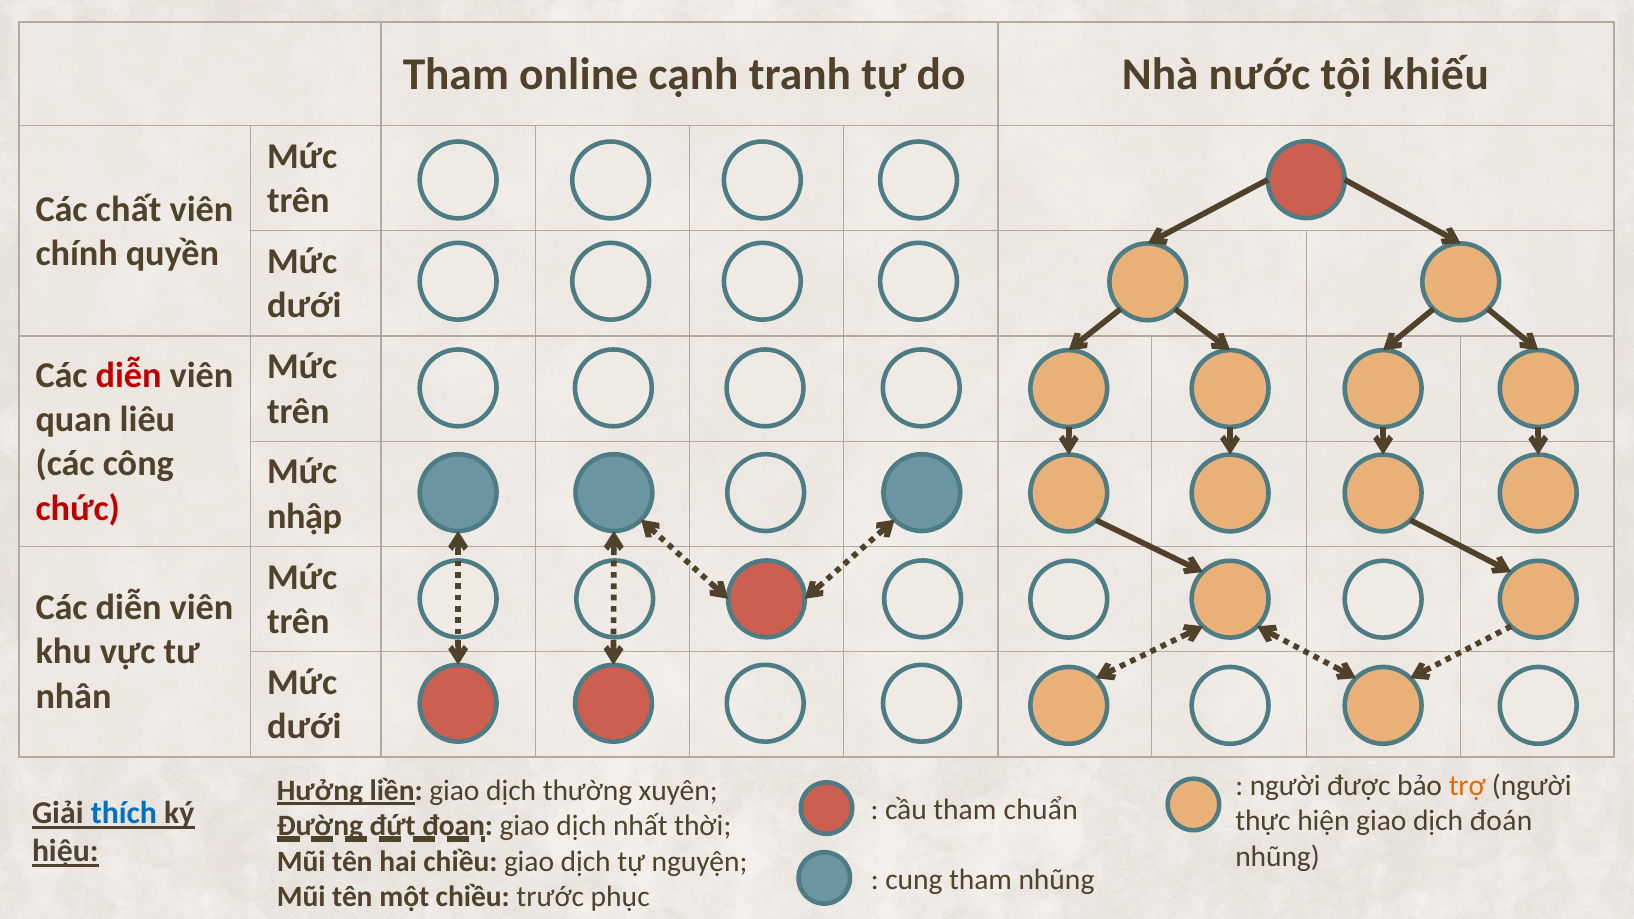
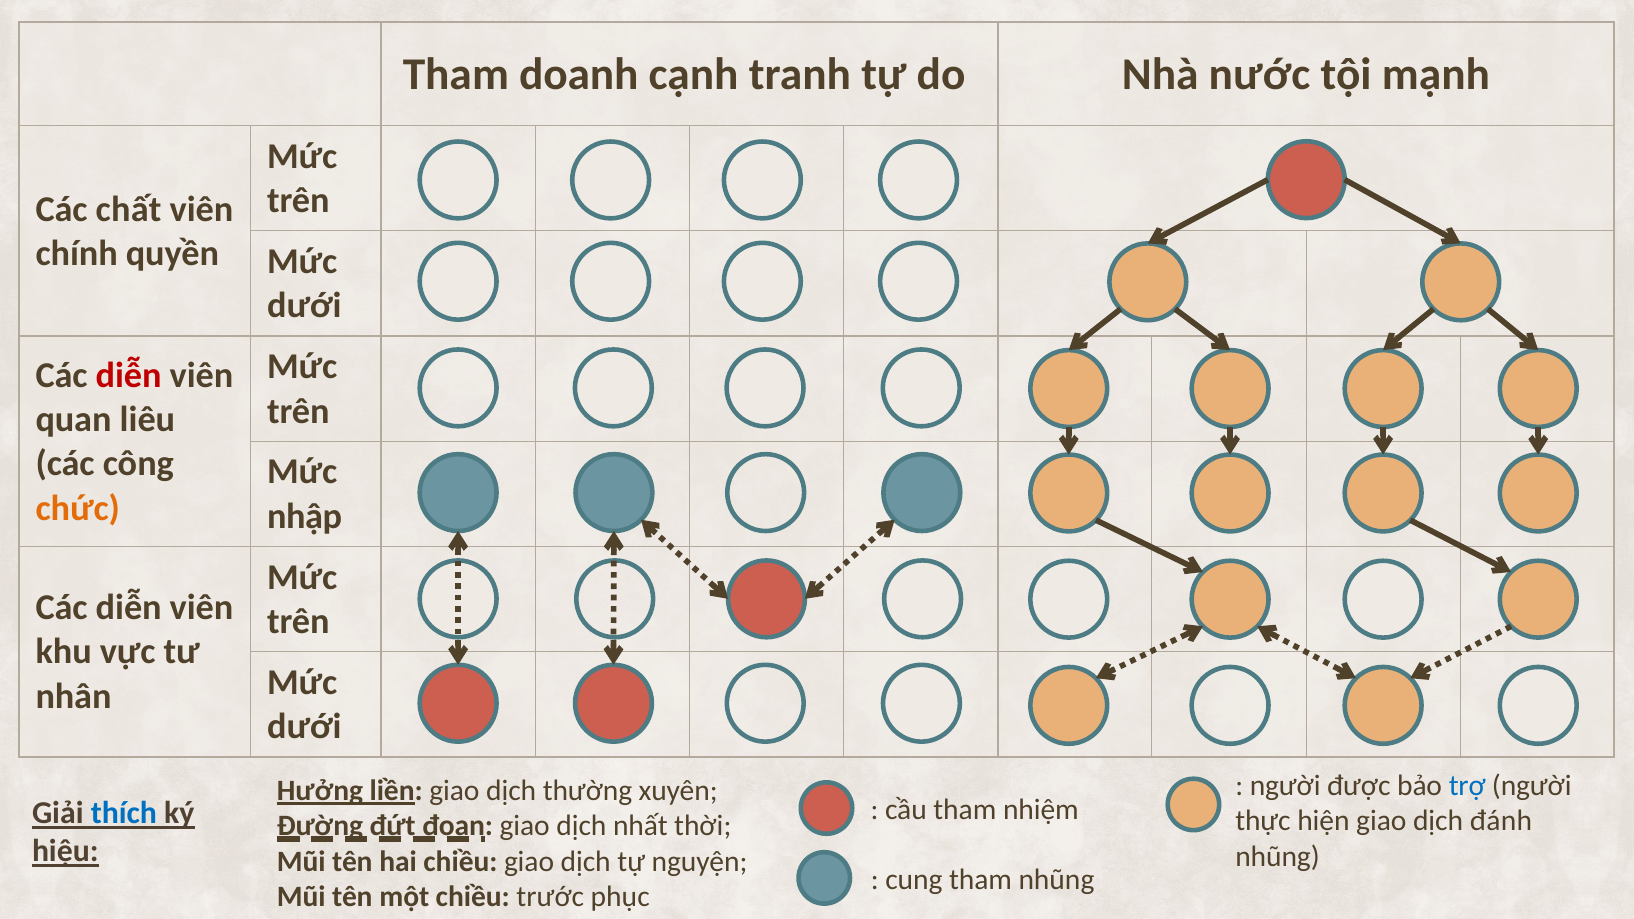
online: online -> doanh
khiếu: khiếu -> mạnh
chức colour: red -> orange
trợ colour: orange -> blue
chuẩn: chuẩn -> nhiệm
đoán: đoán -> đánh
